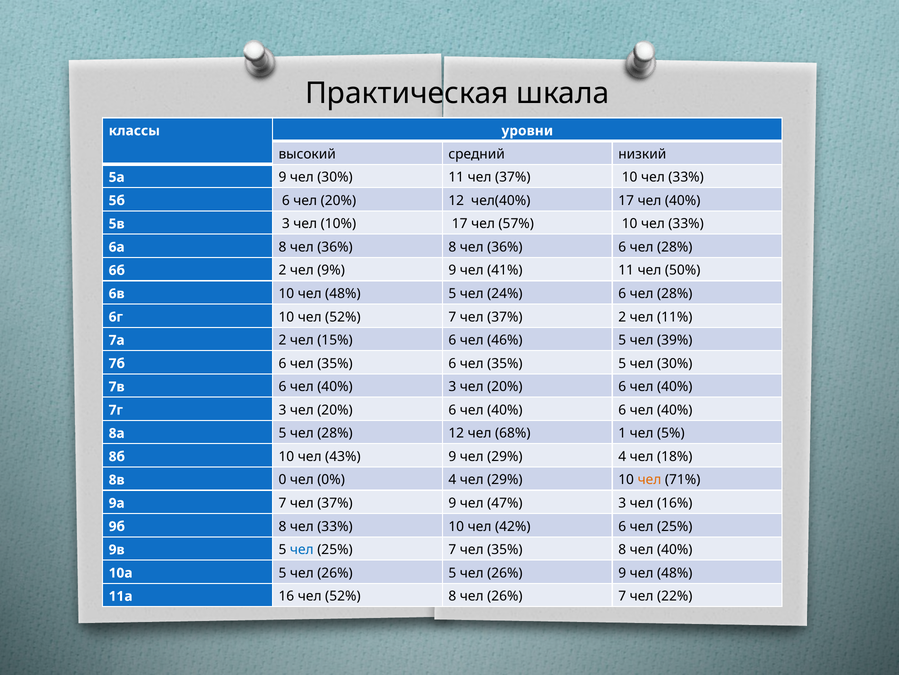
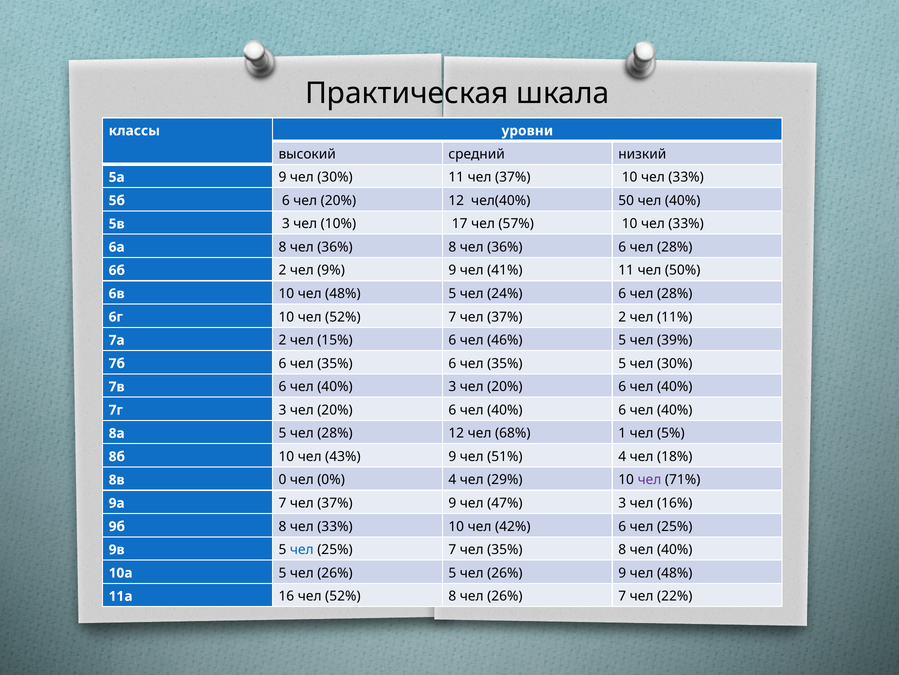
чел(40% 17: 17 -> 50
9 чел 29%: 29% -> 51%
чел at (650, 479) colour: orange -> purple
